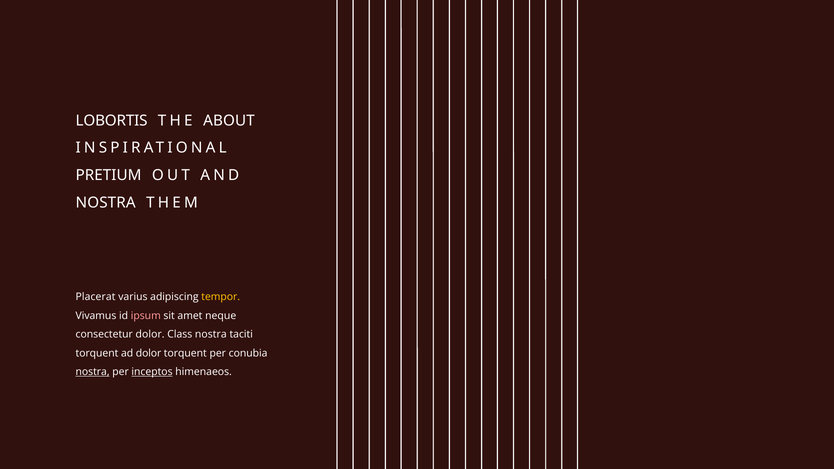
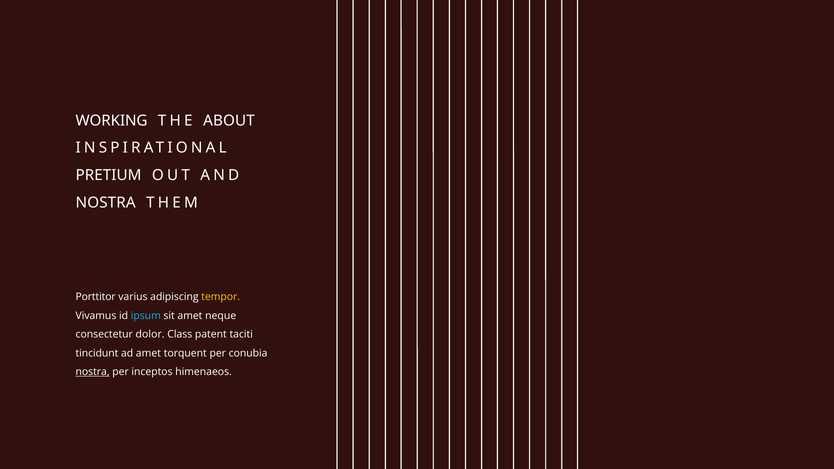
LOBORTIS: LOBORTIS -> WORKING
Placerat: Placerat -> Porttitor
ipsum colour: pink -> light blue
Class nostra: nostra -> patent
torquent at (97, 353): torquent -> tincidunt
ad dolor: dolor -> amet
inceptos underline: present -> none
